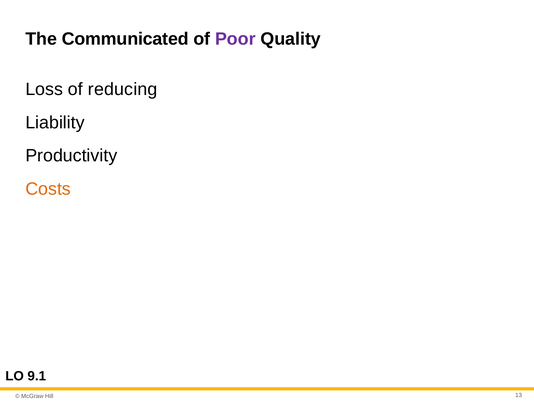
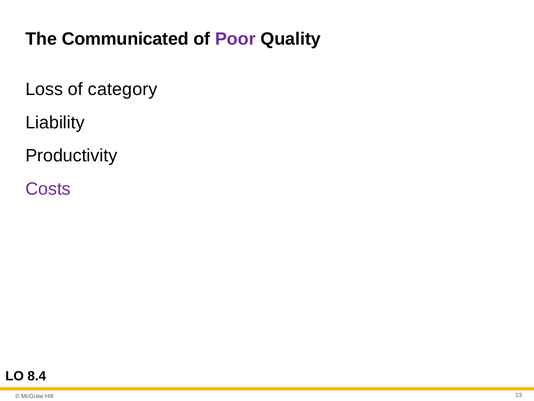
reducing: reducing -> category
Costs colour: orange -> purple
9.1: 9.1 -> 8.4
